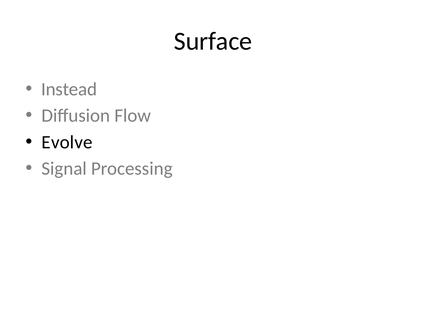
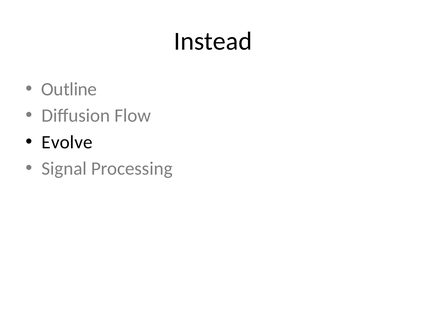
Surface: Surface -> Instead
Instead: Instead -> Outline
